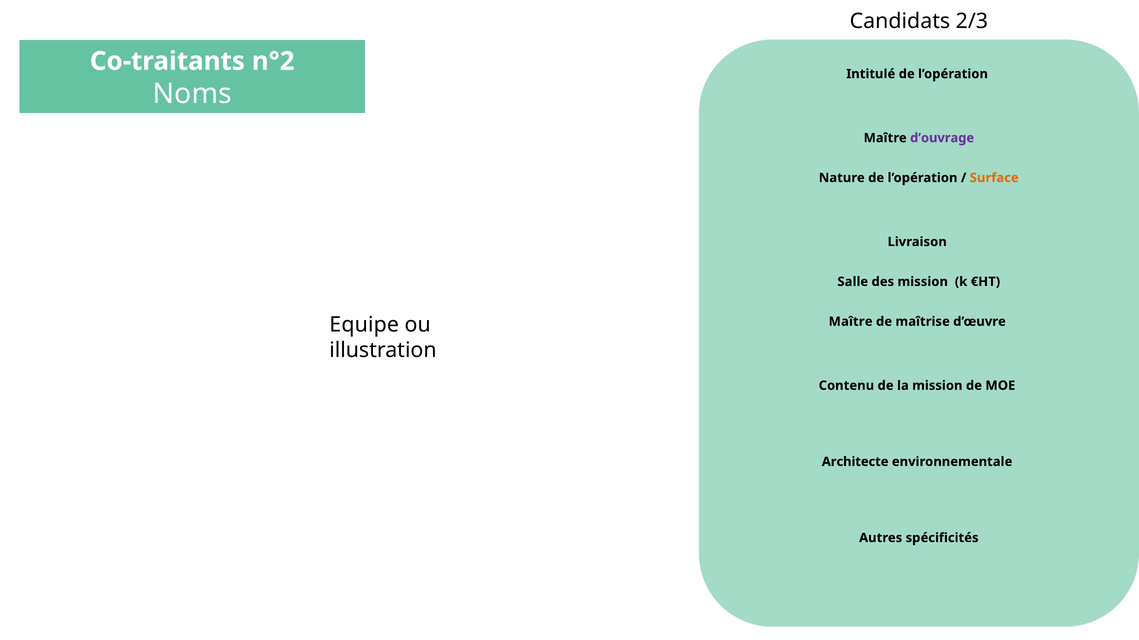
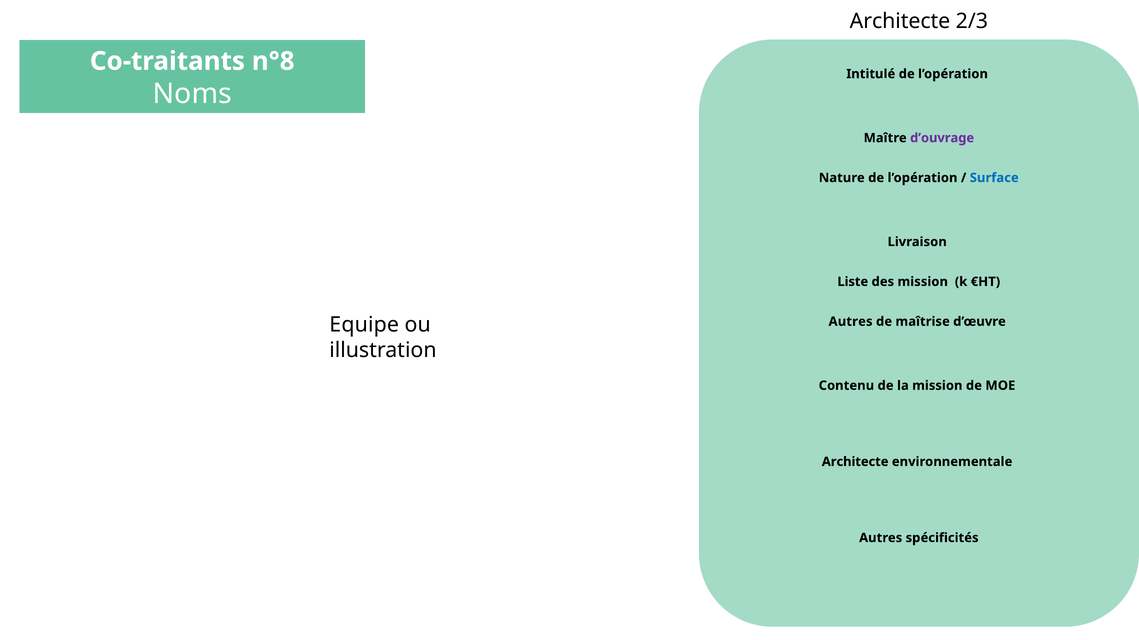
Candidats at (900, 21): Candidats -> Architecte
n°2: n°2 -> n°8
Surface colour: orange -> blue
Salle: Salle -> Liste
Maître at (851, 322): Maître -> Autres
